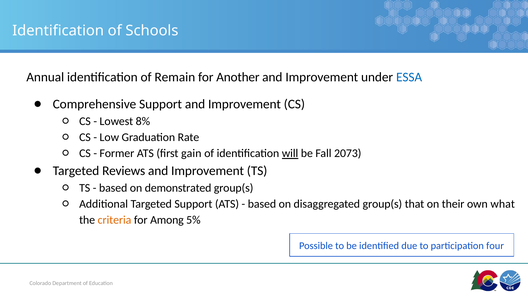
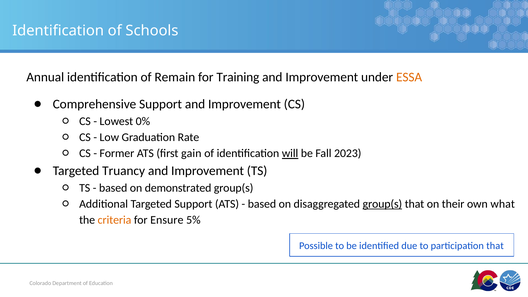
Another: Another -> Training
ESSA colour: blue -> orange
8%: 8% -> 0%
2073: 2073 -> 2023
Reviews: Reviews -> Truancy
group(s at (382, 204) underline: none -> present
Among: Among -> Ensure
participation four: four -> that
